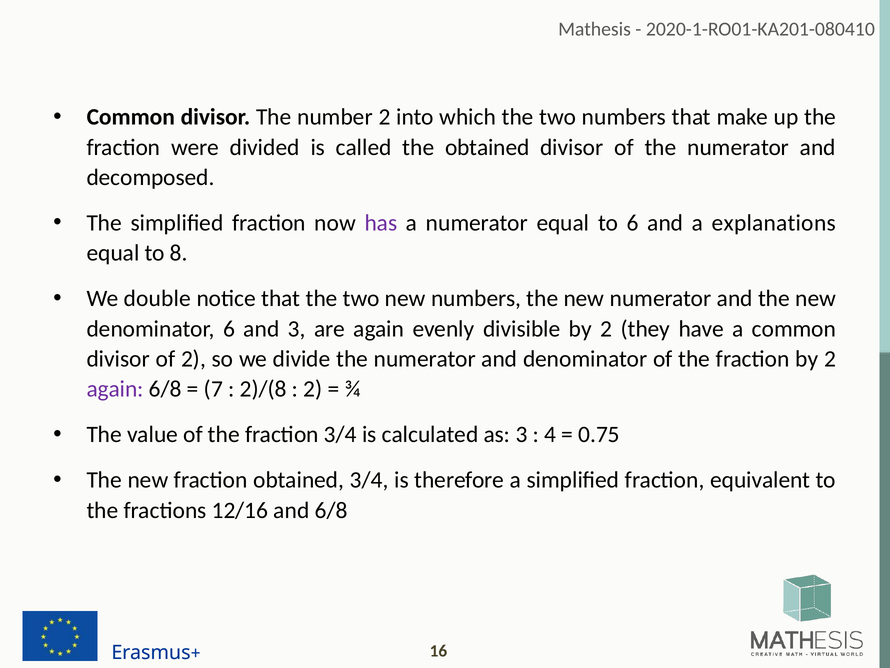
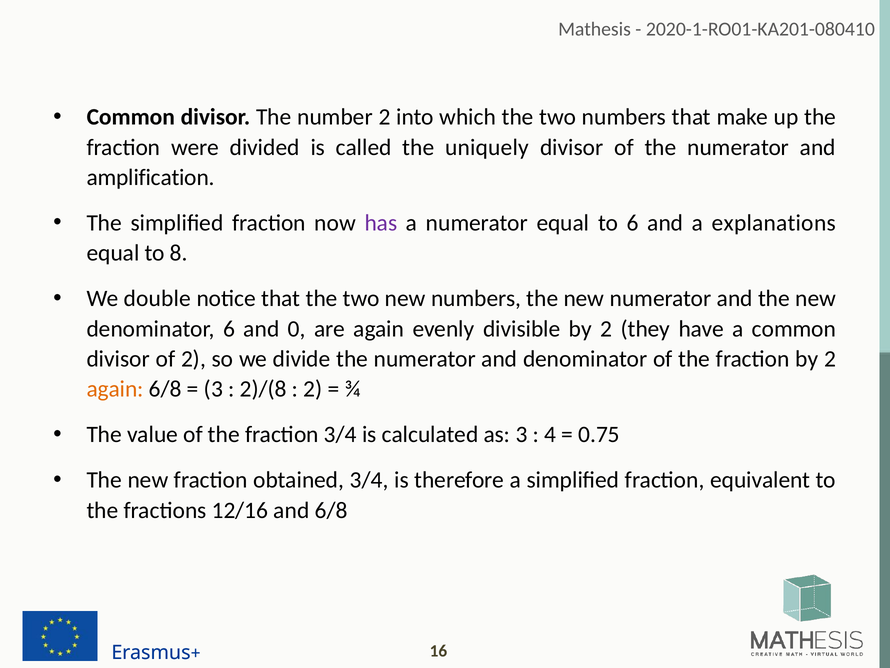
the obtained: obtained -> uniquely
decomposed: decomposed -> amplification
and 3: 3 -> 0
again at (115, 389) colour: purple -> orange
7 at (213, 389): 7 -> 3
